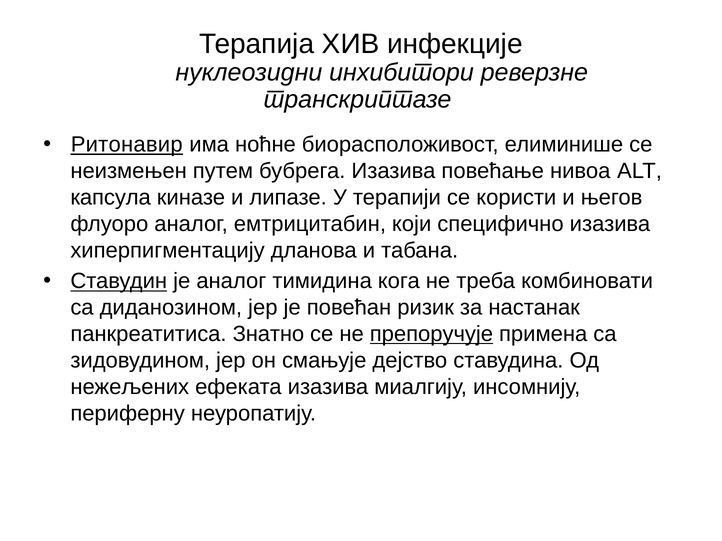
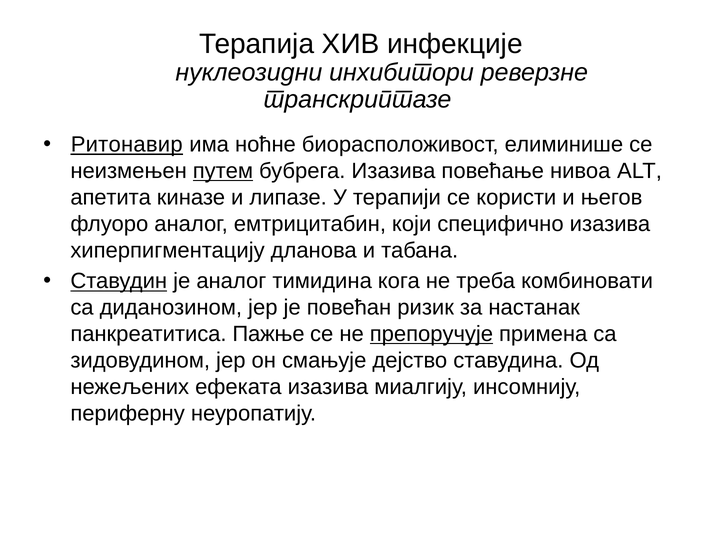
путем underline: none -> present
капсула: капсула -> апетита
Знатно: Знатно -> Пажње
